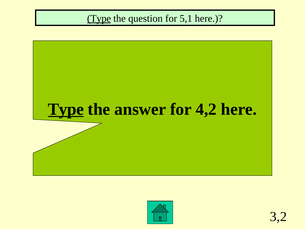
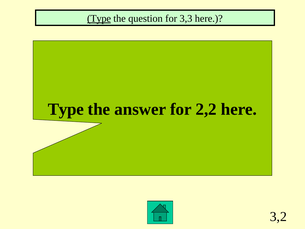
5,1: 5,1 -> 3,3
Type at (66, 109) underline: present -> none
4,2: 4,2 -> 2,2
